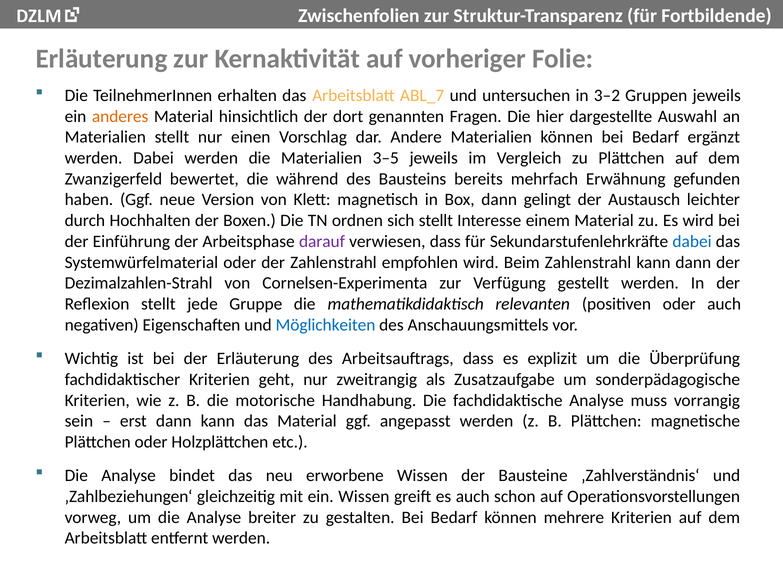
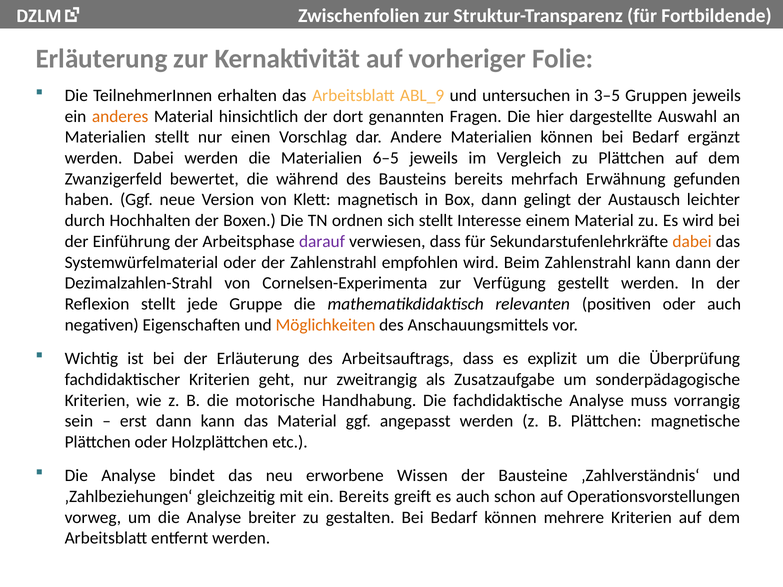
ABL_7: ABL_7 -> ABL_9
3–2: 3–2 -> 3–5
3–5: 3–5 -> 6–5
dabei at (692, 242) colour: blue -> orange
Möglichkeiten colour: blue -> orange
ein Wissen: Wissen -> Bereits
